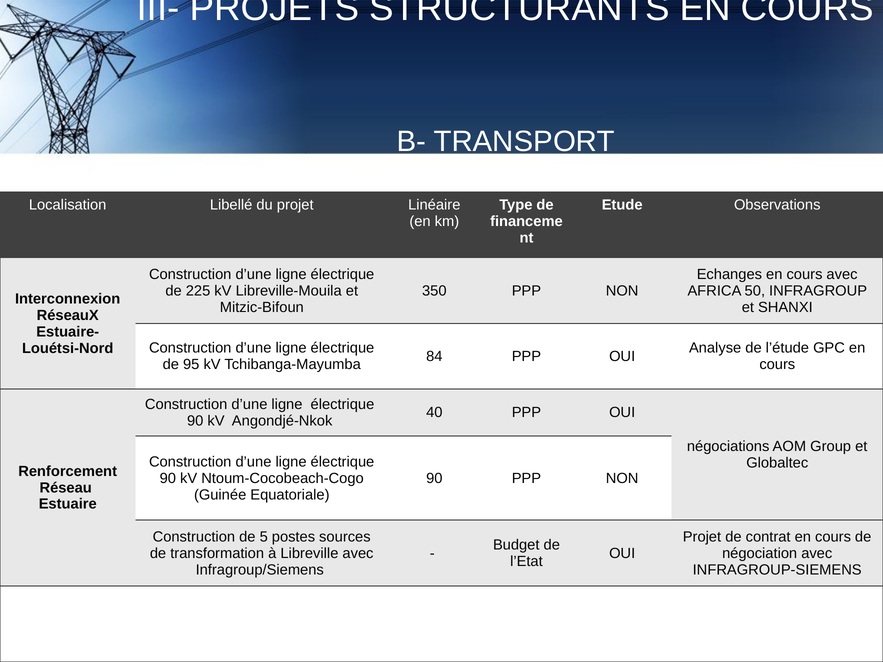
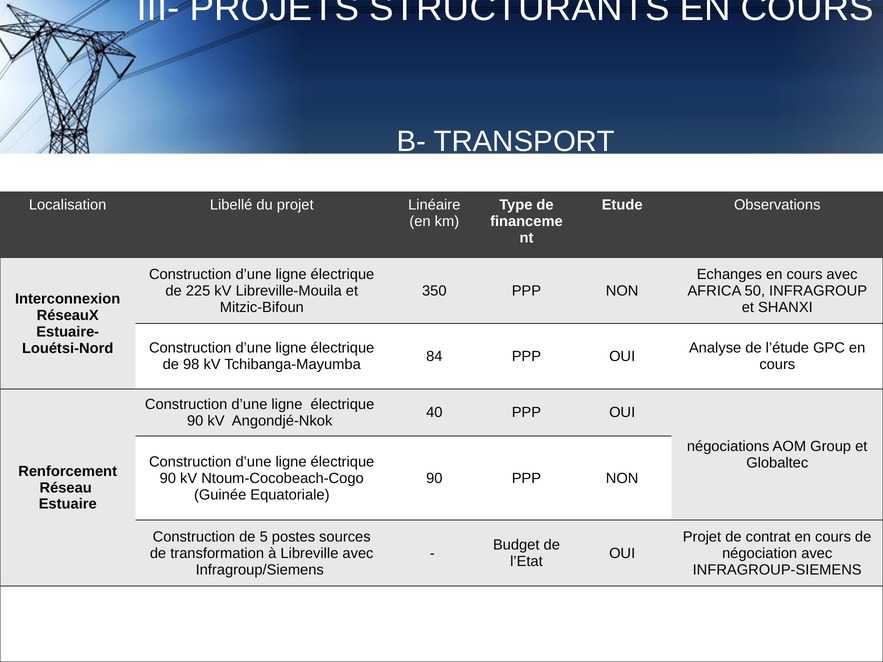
95: 95 -> 98
